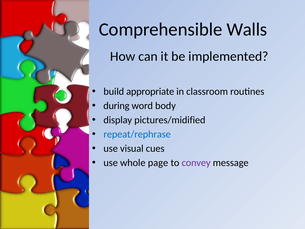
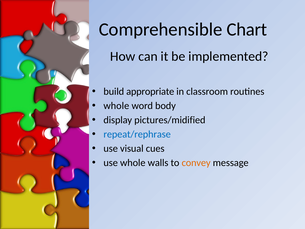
Walls: Walls -> Chart
during at (116, 106): during -> whole
page: page -> walls
convey colour: purple -> orange
